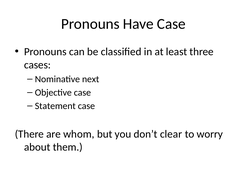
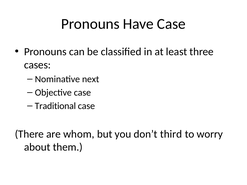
Statement: Statement -> Traditional
clear: clear -> third
